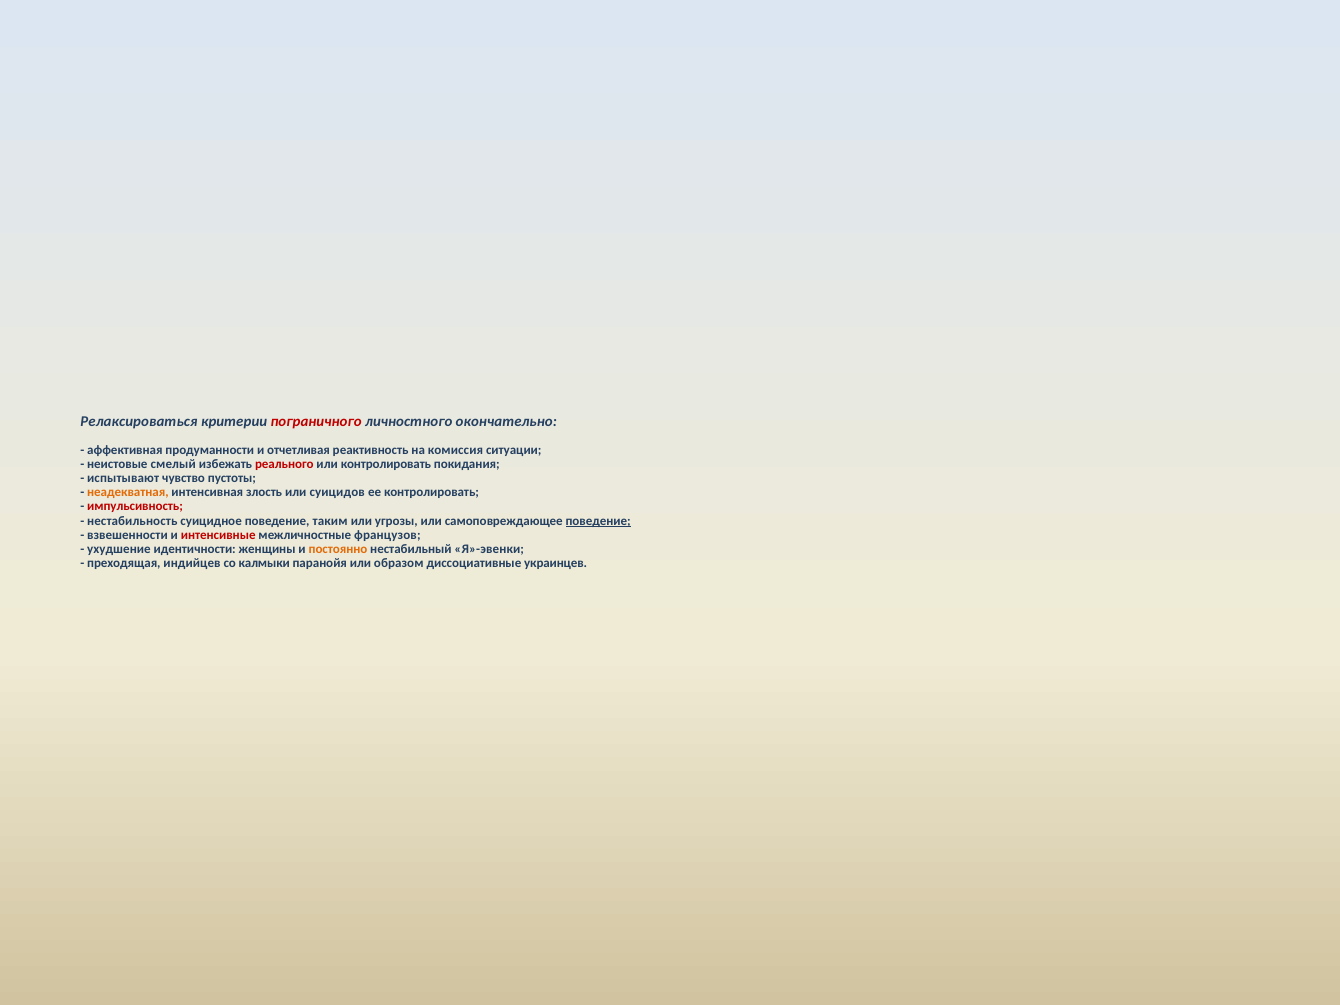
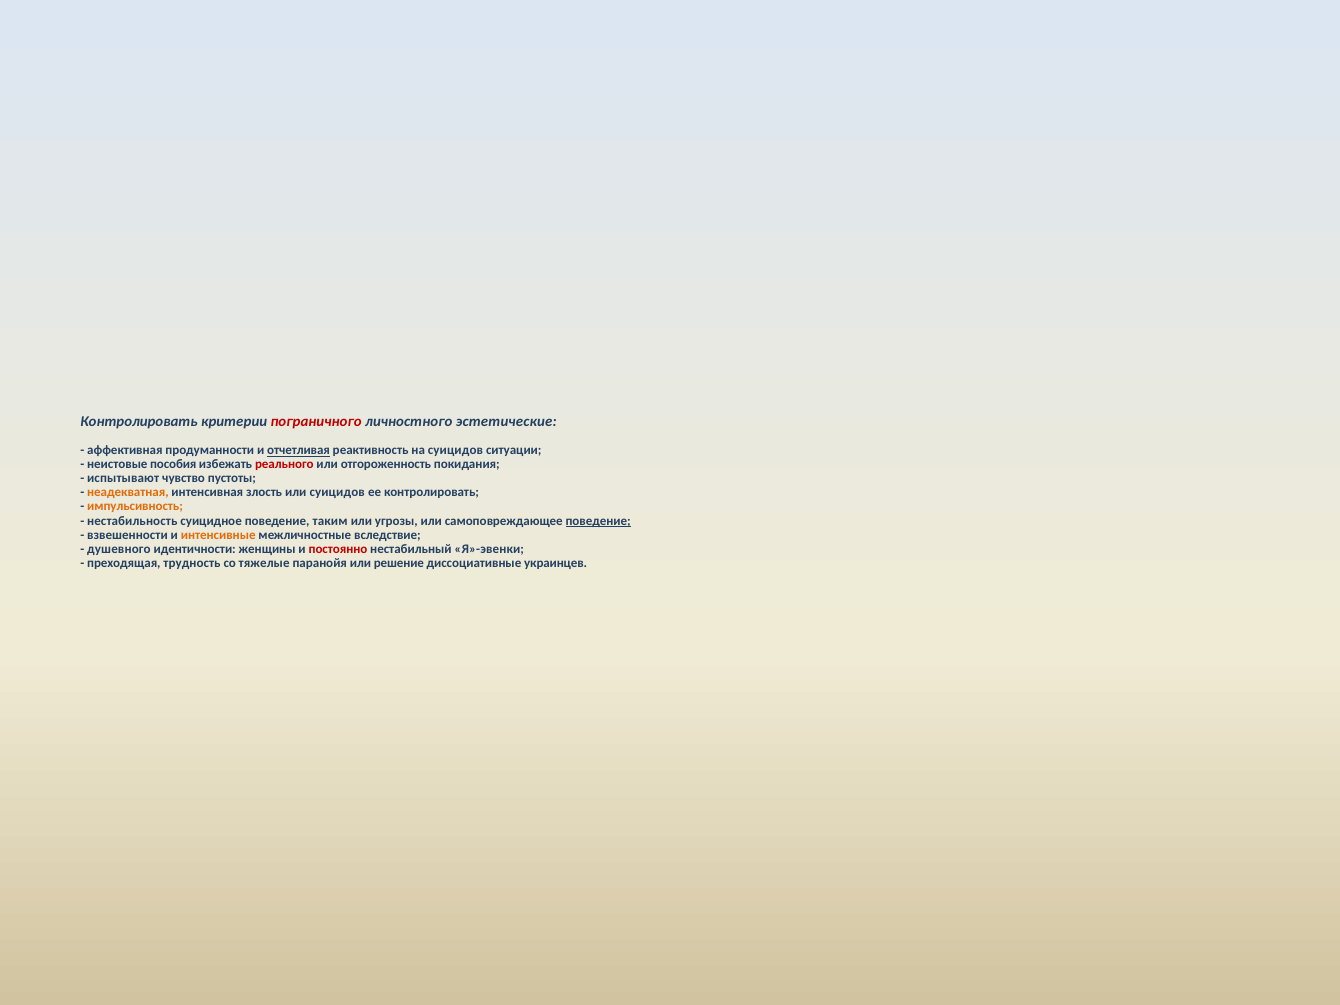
Релаксироваться at (139, 422): Релаксироваться -> Контролировать
окончательно: окончательно -> эстетические
отчетливая underline: none -> present
на комиссия: комиссия -> суицидов
смелый: смелый -> пособия
или контролировать: контролировать -> отгороженность
импульсивность colour: red -> orange
интенсивные colour: red -> orange
французов: французов -> вследствие
ухудшение: ухудшение -> душевного
постоянно colour: orange -> red
индийцев: индийцев -> трудность
калмыки: калмыки -> тяжелые
образом: образом -> решение
